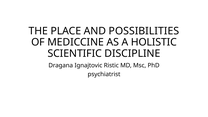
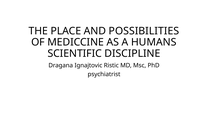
HOLISTIC: HOLISTIC -> HUMANS
